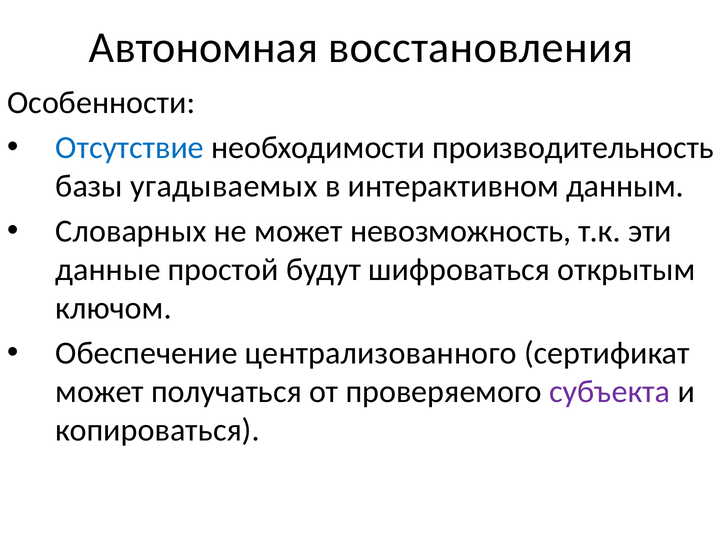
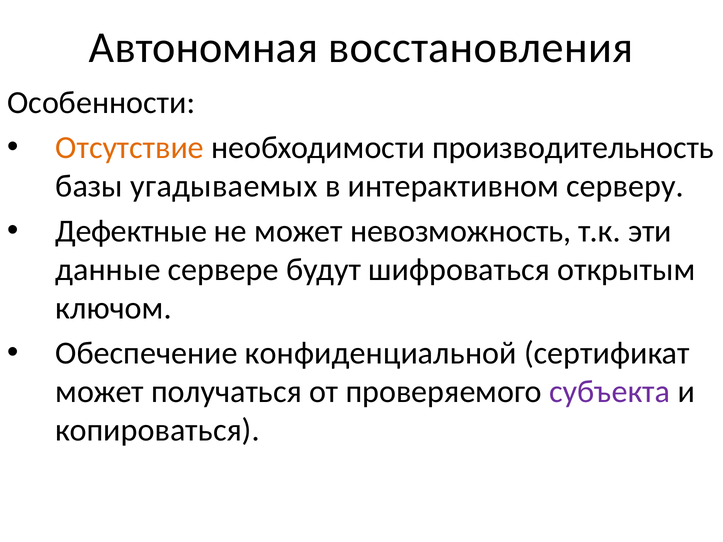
Отсутствие colour: blue -> orange
данным: данным -> серверу
Словарных: Словарных -> Дефектные
простой: простой -> сервере
централизованного: централизованного -> конфиденциальной
